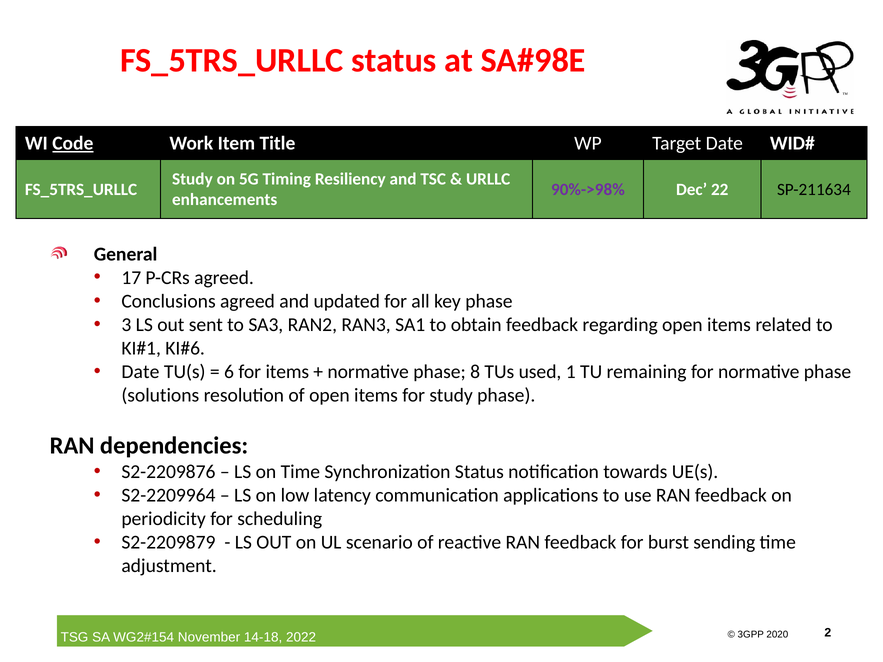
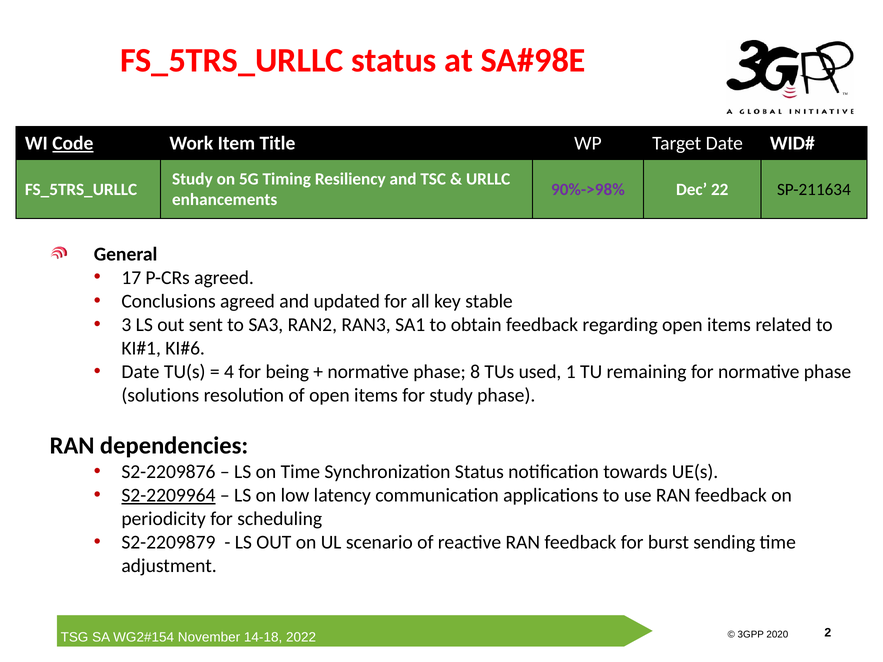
key phase: phase -> stable
6: 6 -> 4
for items: items -> being
S2-2209964 underline: none -> present
